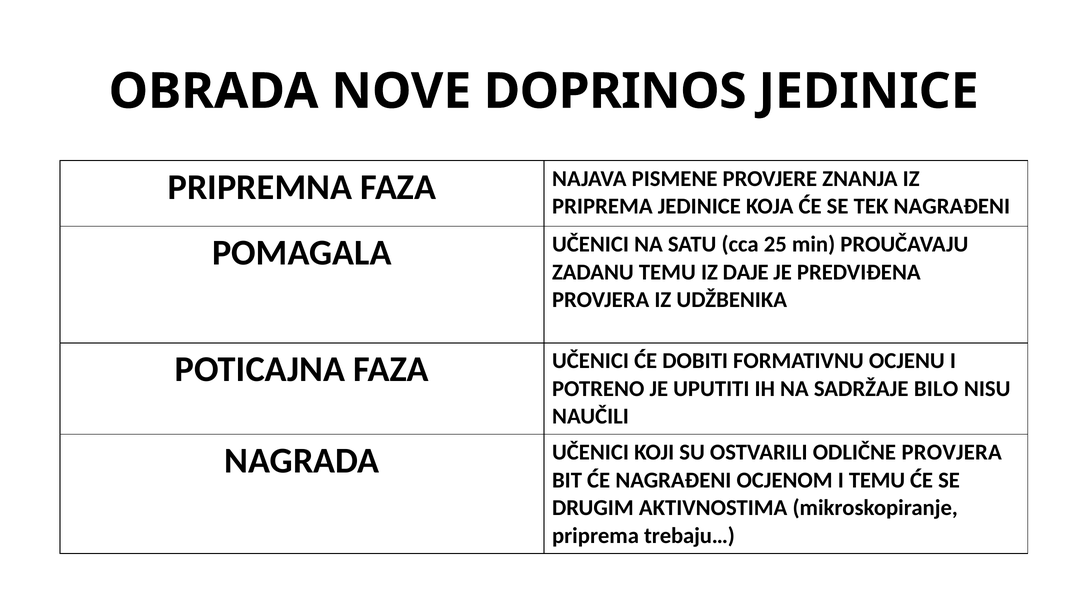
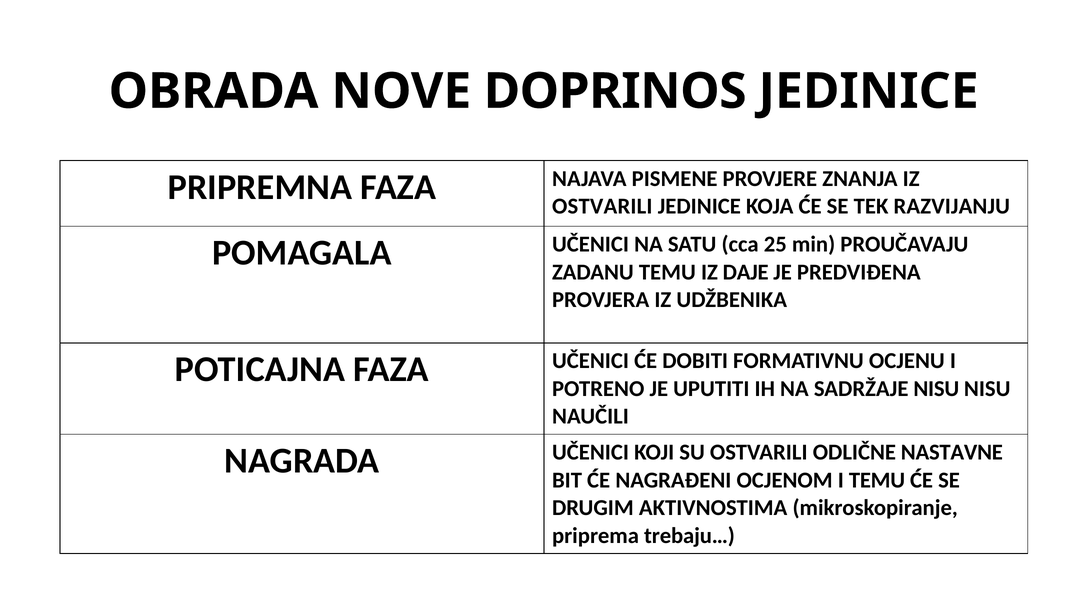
PRIPREMA at (602, 206): PRIPREMA -> OSTVARILI
TEK NAGRAĐENI: NAGRAĐENI -> RAZVIJANJU
SADRŽAJE BILO: BILO -> NISU
ODLIČNE PROVJERA: PROVJERA -> NASTAVNE
